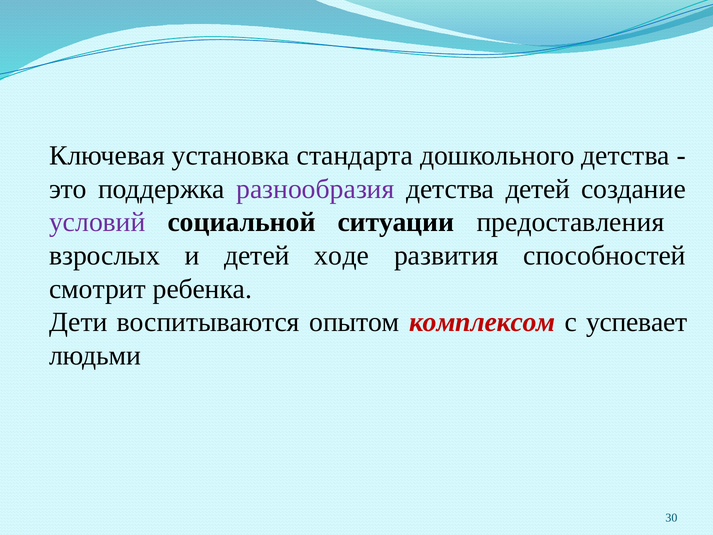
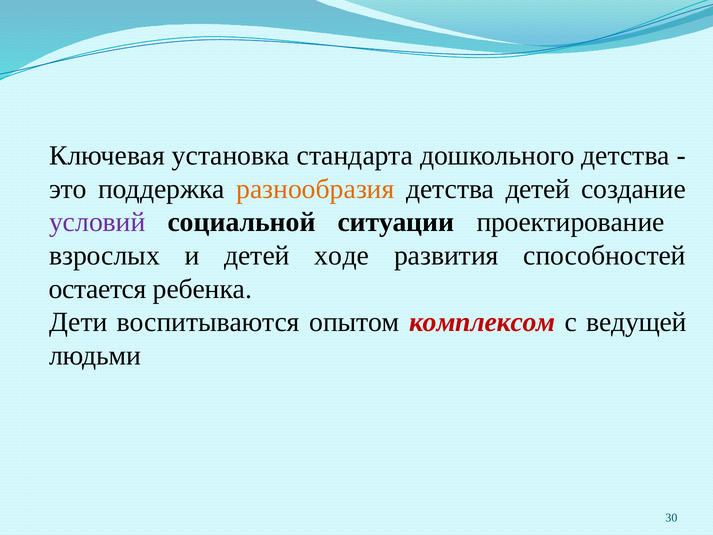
разнообразия colour: purple -> orange
предоставления: предоставления -> проектирование
смотрит: смотрит -> остается
успевает: успевает -> ведущей
